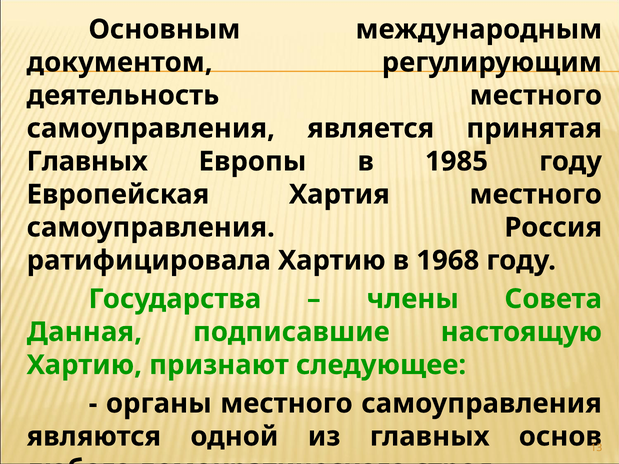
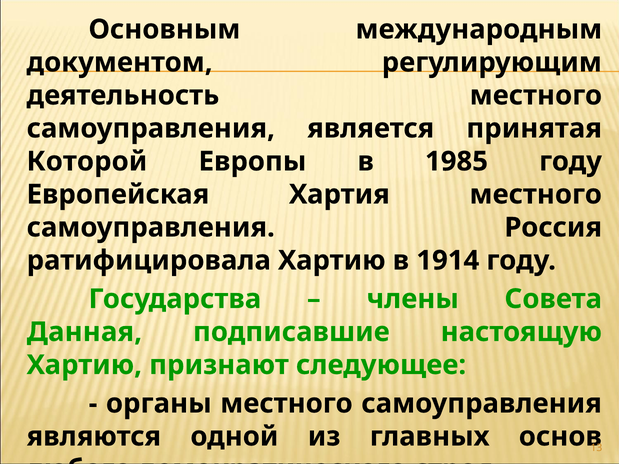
Главных at (87, 162): Главных -> Которой
1968: 1968 -> 1914
